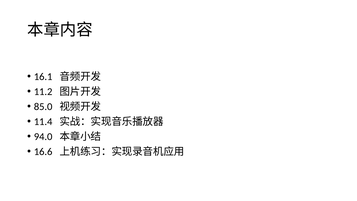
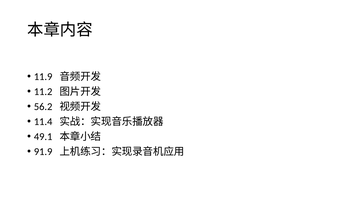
16.1: 16.1 -> 11.9
85.0: 85.0 -> 56.2
94.0: 94.0 -> 49.1
16.6: 16.6 -> 91.9
